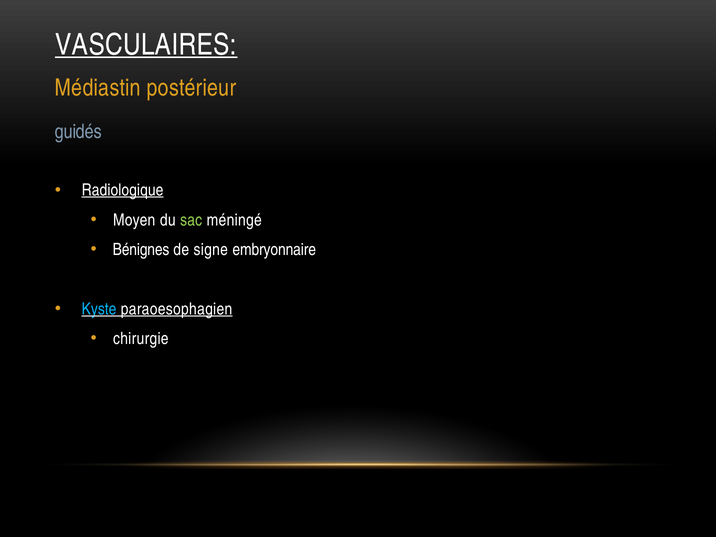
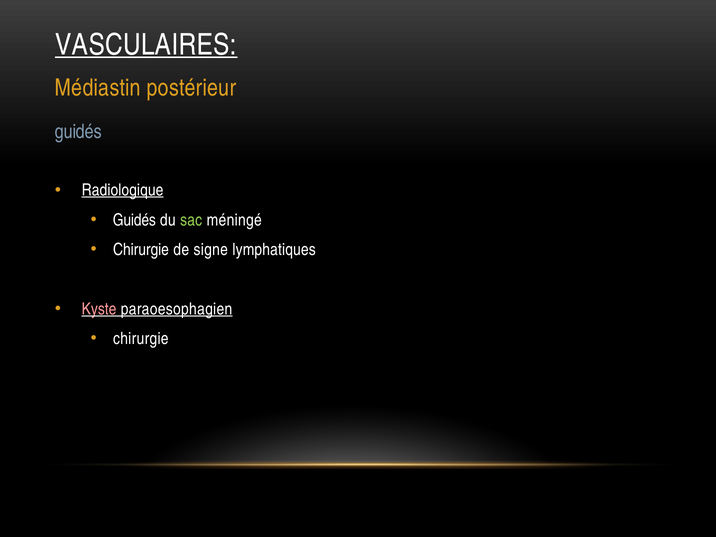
Moyen at (134, 220): Moyen -> Guidés
Bénignes at (141, 250): Bénignes -> Chirurgie
embryonnaire: embryonnaire -> lymphatiques
Kyste colour: light blue -> pink
